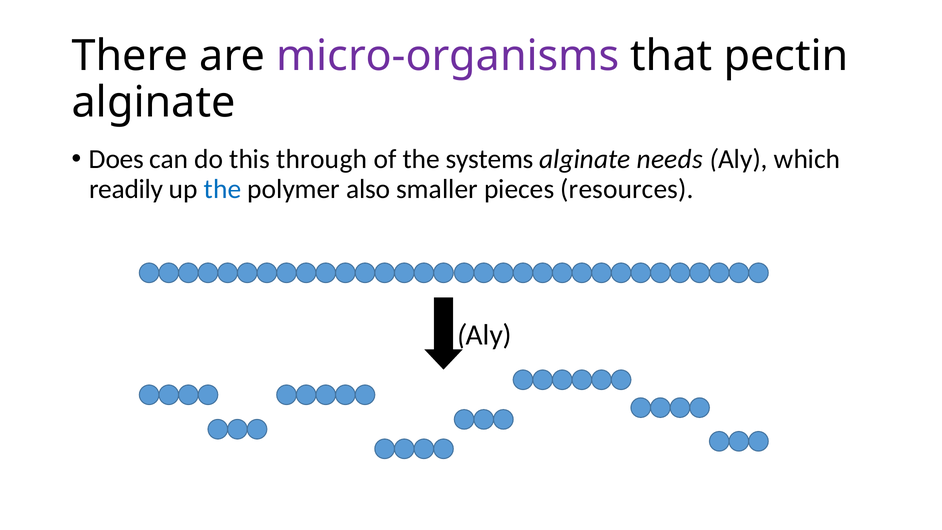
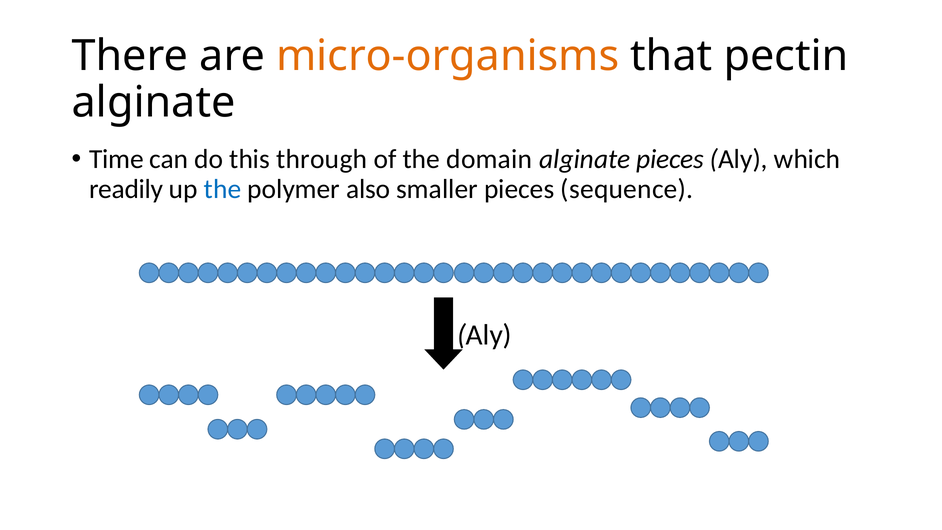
micro-organisms colour: purple -> orange
Does: Does -> Time
systems: systems -> domain
alginate needs: needs -> pieces
resources: resources -> sequence
